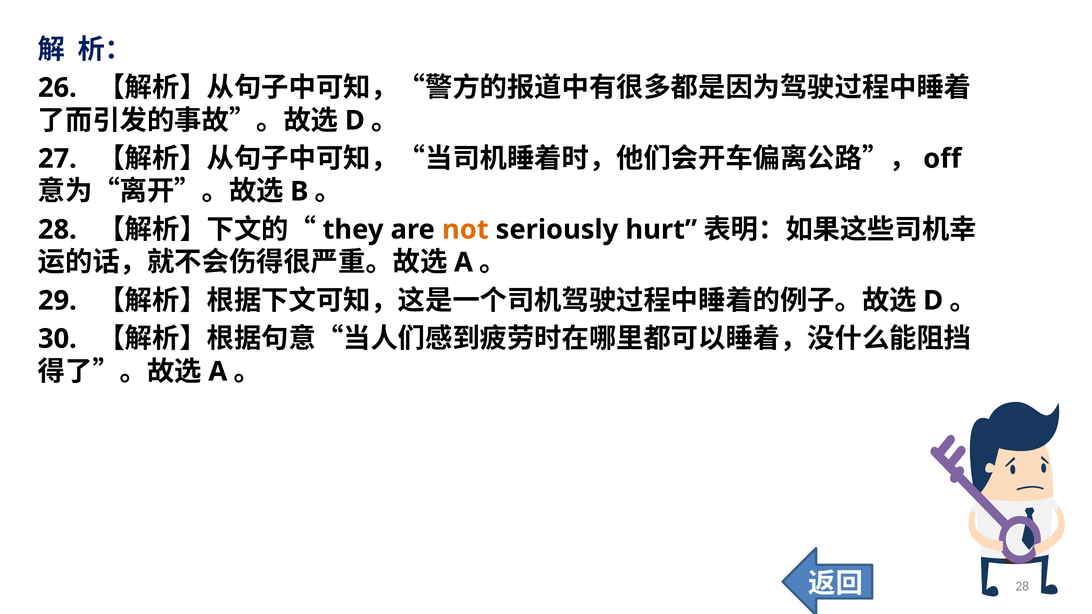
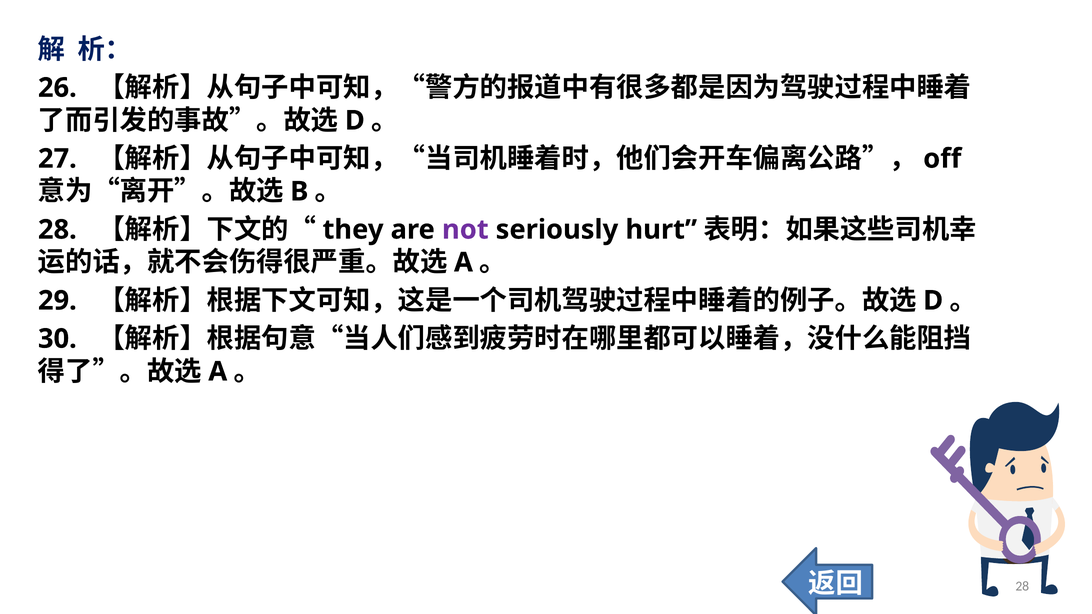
not colour: orange -> purple
